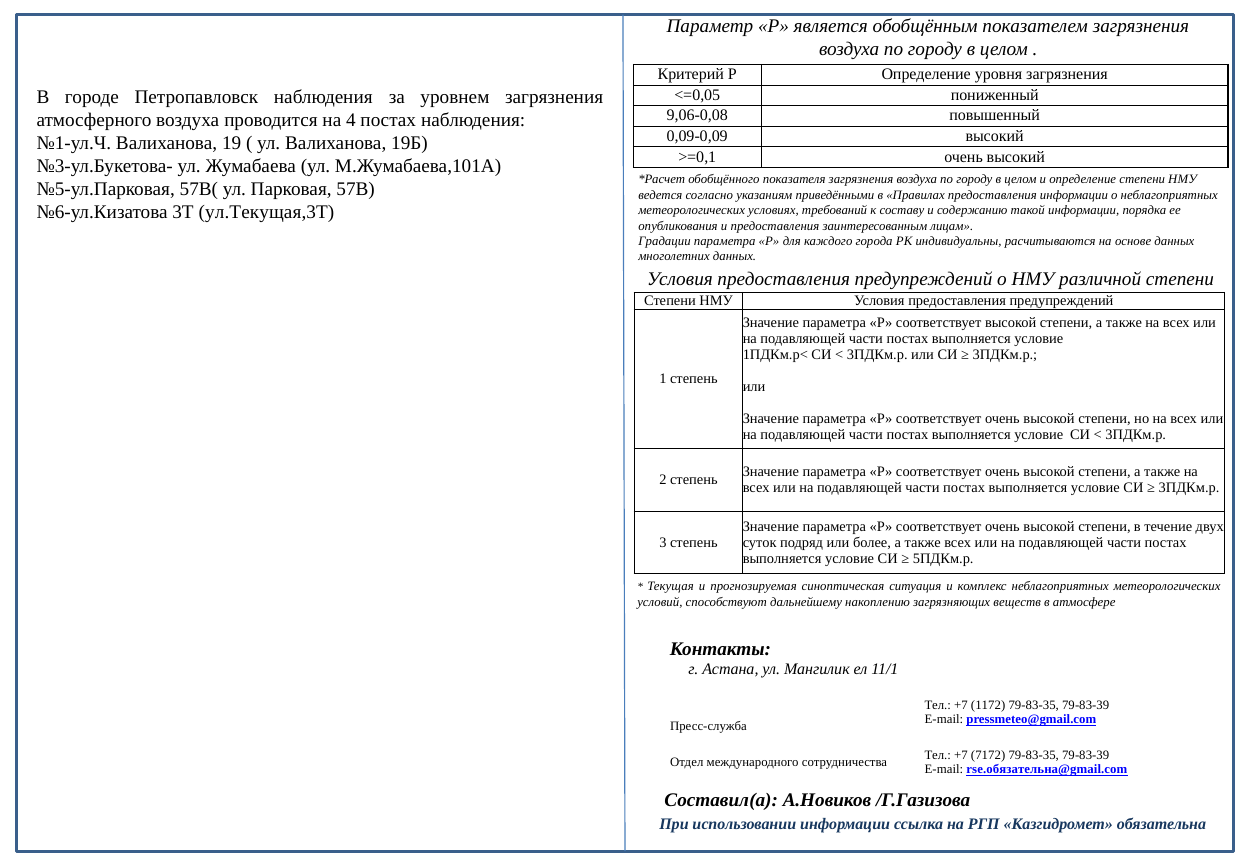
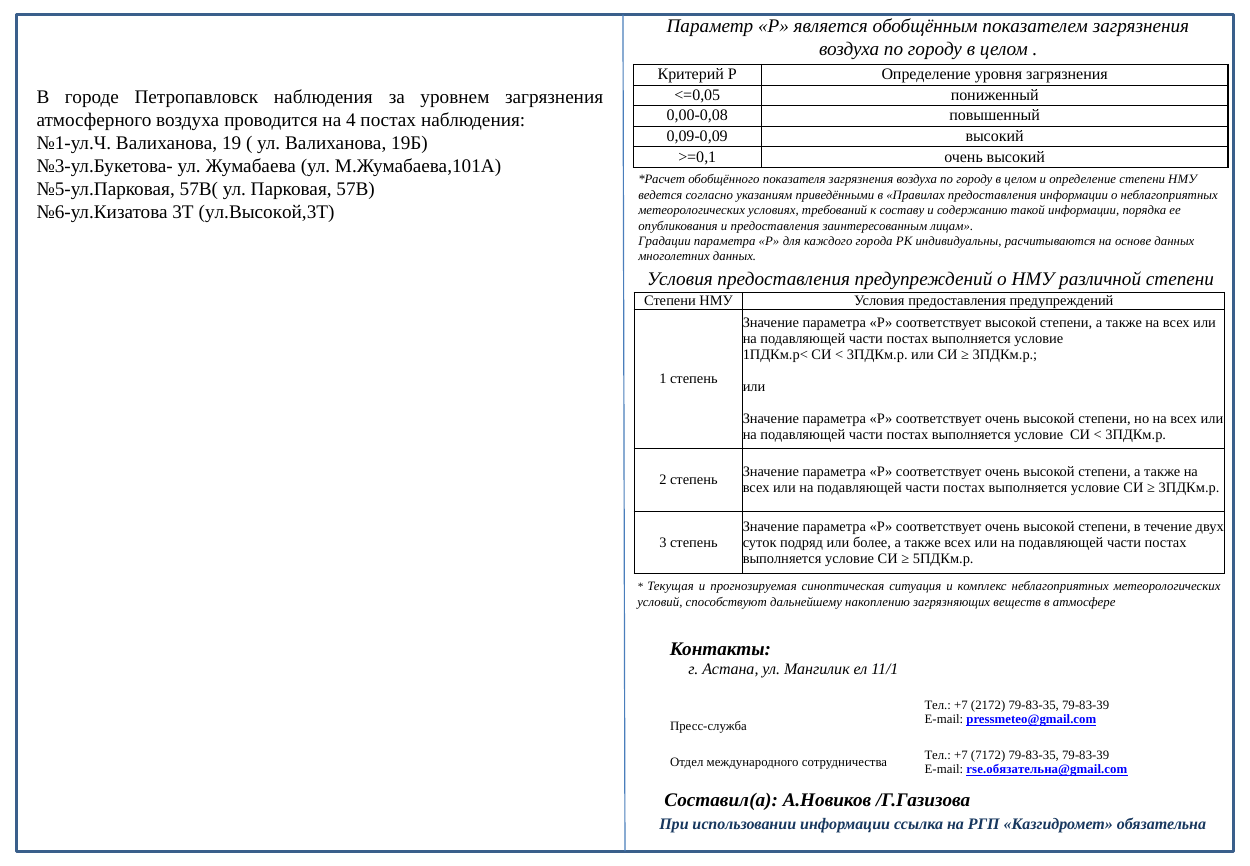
9,06-0,08: 9,06-0,08 -> 0,00-0,08
ул.Текущая,3Т: ул.Текущая,3Т -> ул.Высокой,3Т
1172: 1172 -> 2172
